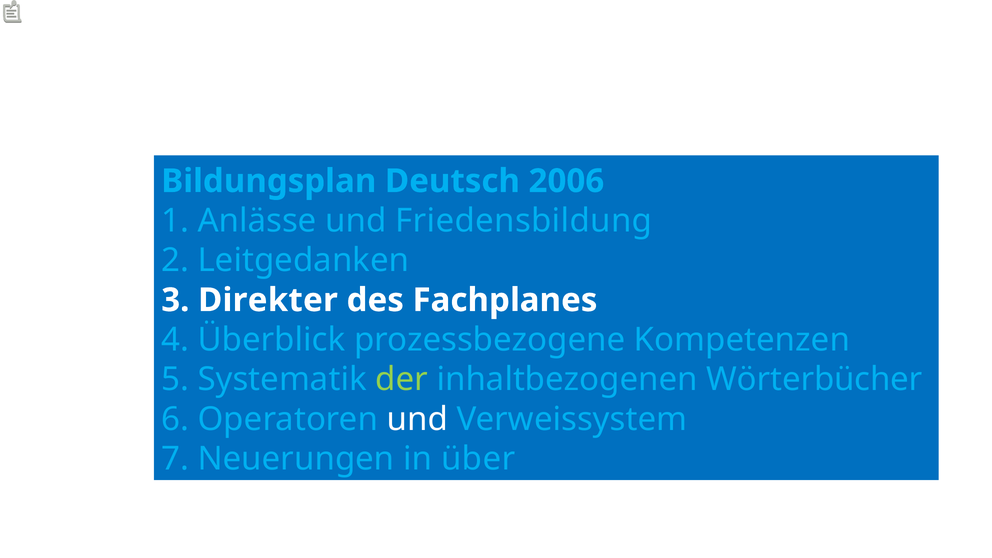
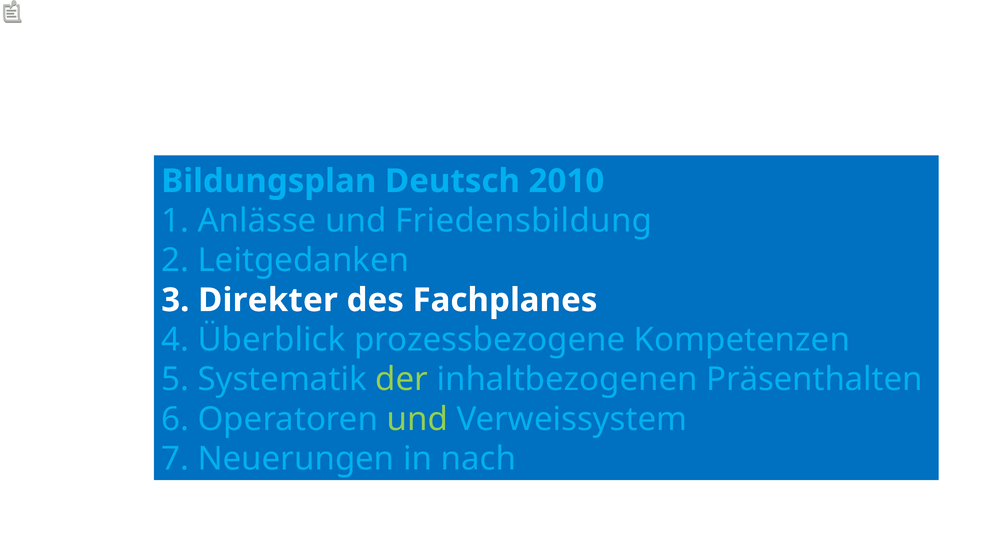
2006: 2006 -> 2010
Wörterbücher: Wörterbücher -> Präsenthalten
und at (417, 419) colour: white -> light green
über: über -> nach
